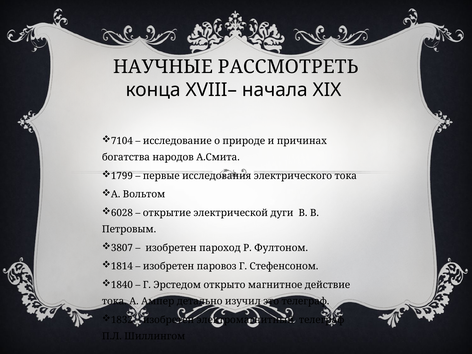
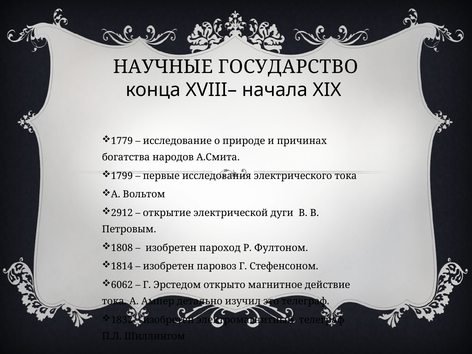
РАССМОТРЕТЬ: РАССМОТРЕТЬ -> ГОСУДАРСТВО
7104: 7104 -> 1779
6028: 6028 -> 2912
3807: 3807 -> 1808
1840: 1840 -> 6062
